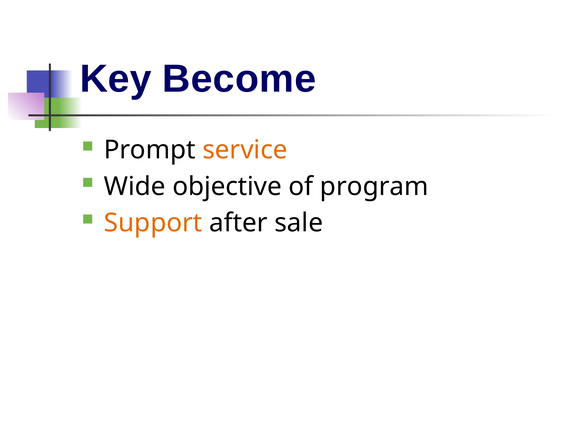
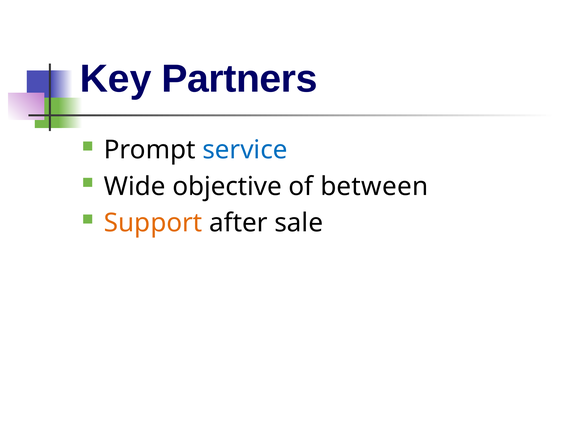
Become: Become -> Partners
service colour: orange -> blue
program: program -> between
